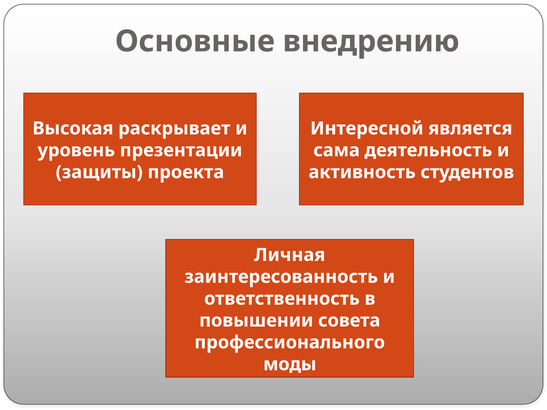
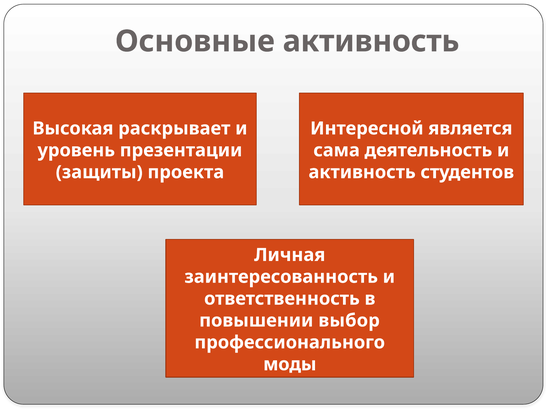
Основные внедрению: внедрению -> активность
совета: совета -> выбор
